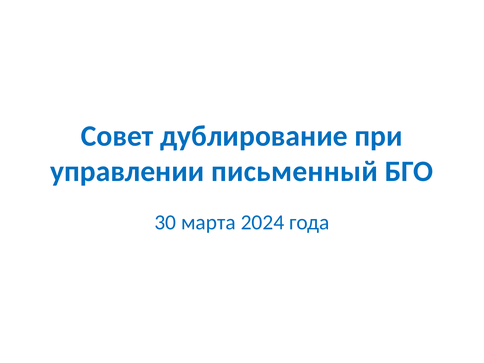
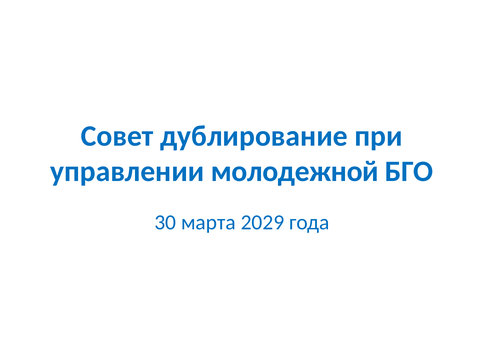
письменный: письменный -> молодежной
2024: 2024 -> 2029
